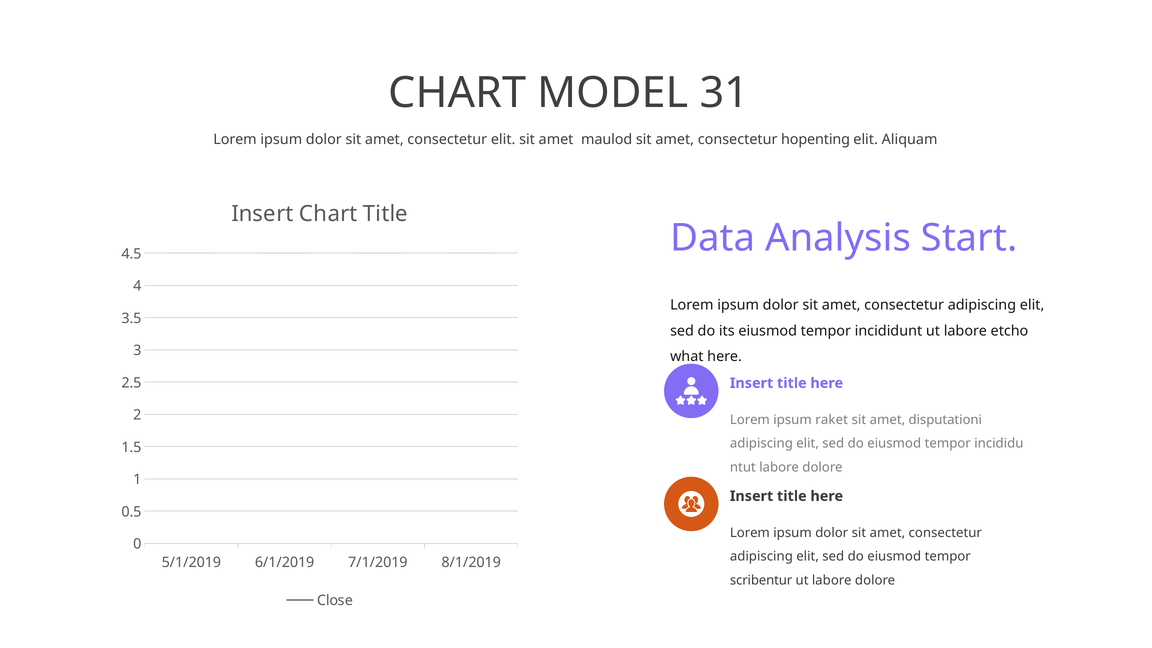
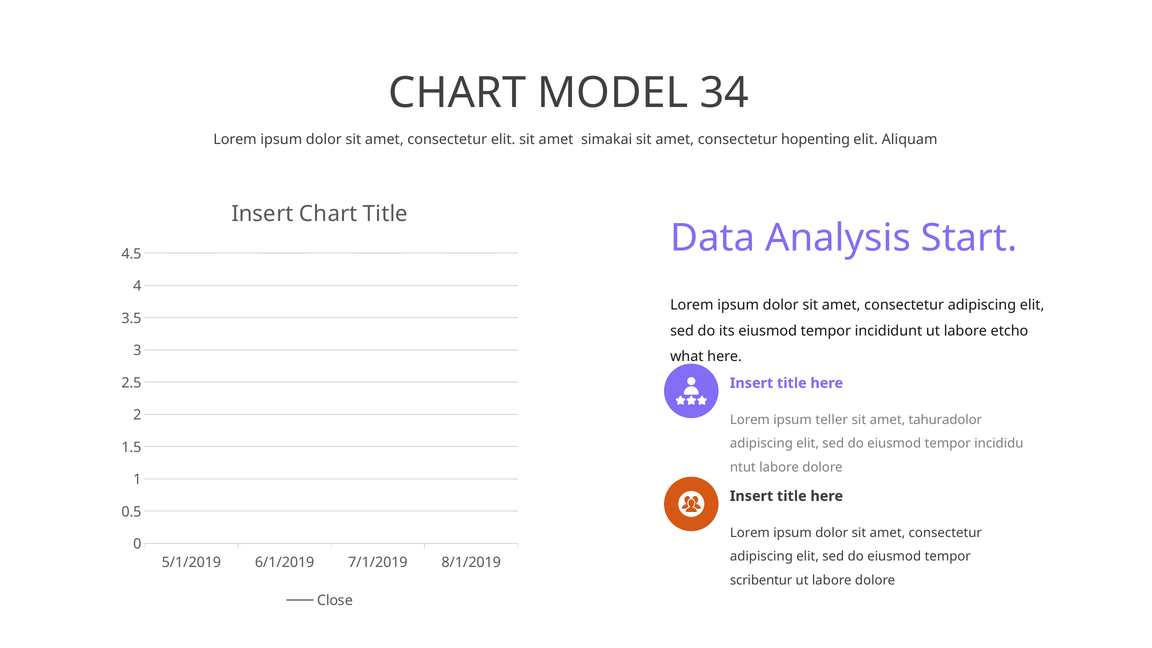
31: 31 -> 34
maulod: maulod -> simakai
raket: raket -> teller
disputationi: disputationi -> tahuradolor
